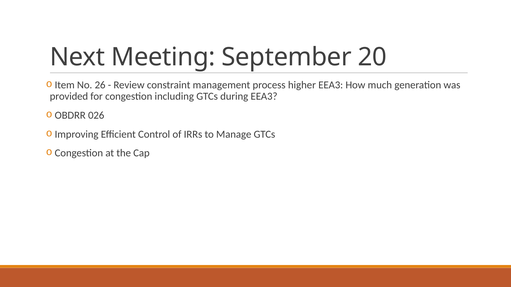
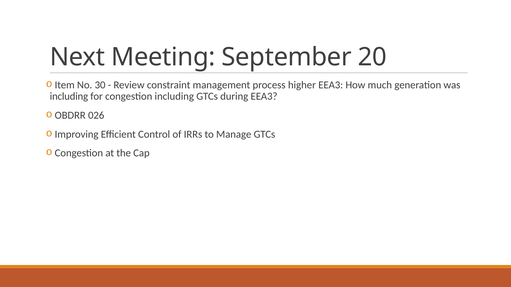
26: 26 -> 30
provided at (69, 96): provided -> including
